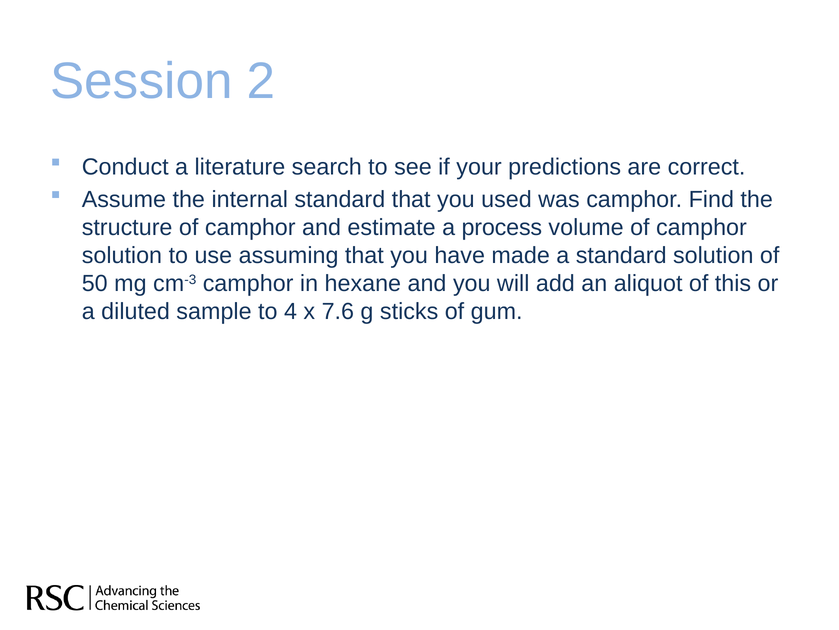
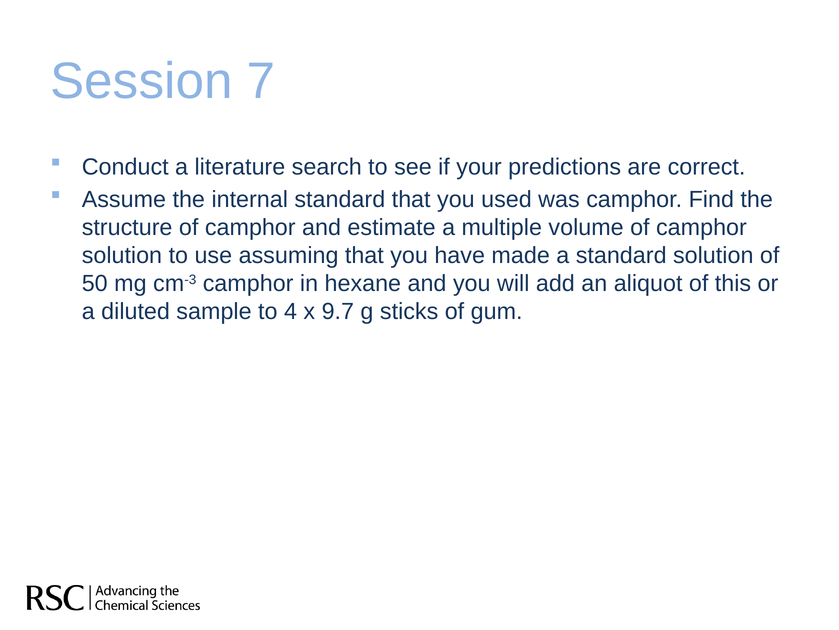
2: 2 -> 7
process: process -> multiple
7.6: 7.6 -> 9.7
